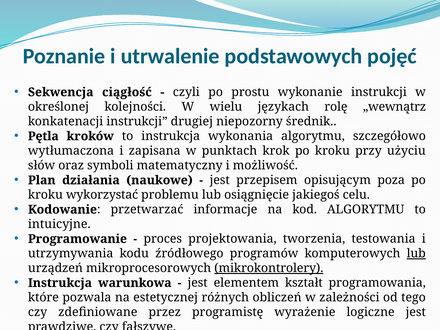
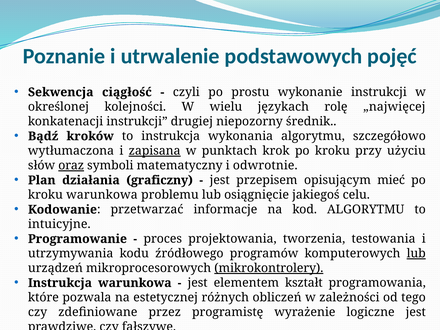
„wewnątrz: „wewnątrz -> „najwięcej
Pętla: Pętla -> Bądź
zapisana underline: none -> present
oraz underline: none -> present
możliwość: możliwość -> odwrotnie
naukowe: naukowe -> graficzny
poza: poza -> mieć
kroku wykorzystać: wykorzystać -> warunkowa
